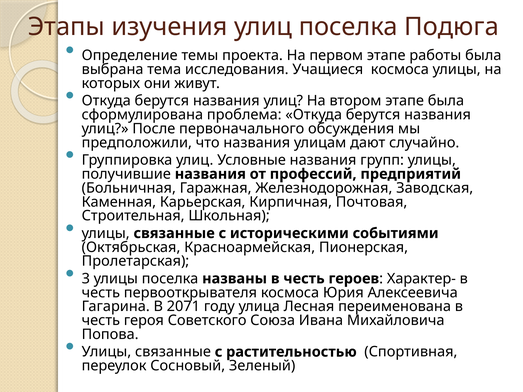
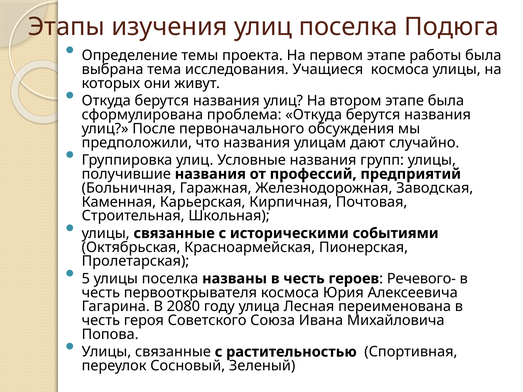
3: 3 -> 5
Характер-: Характер- -> Речевого-
2071: 2071 -> 2080
